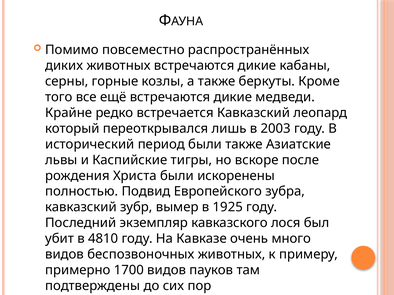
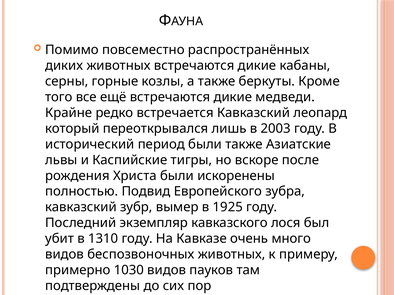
4810: 4810 -> 1310
1700: 1700 -> 1030
